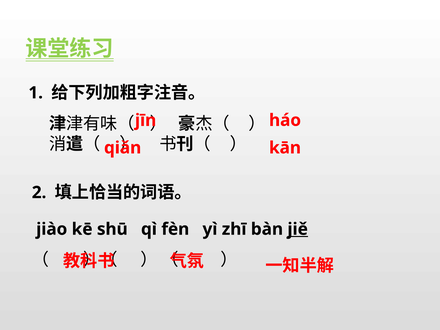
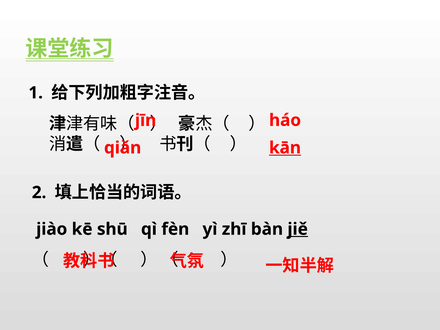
kān underline: none -> present
